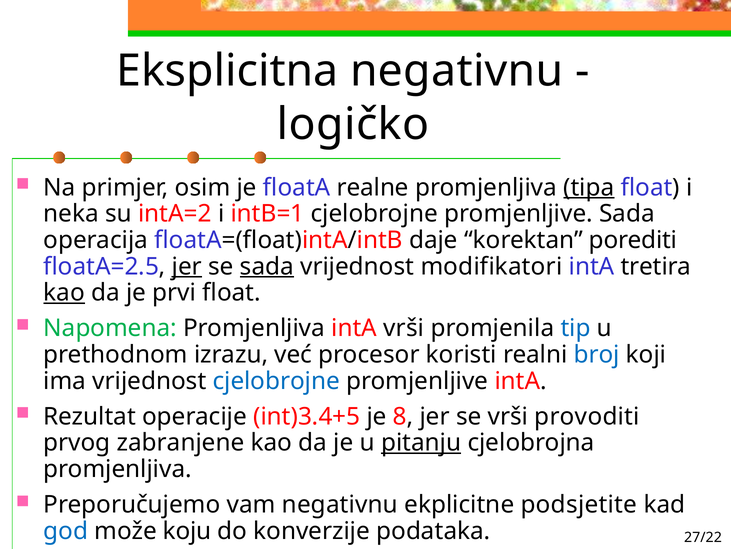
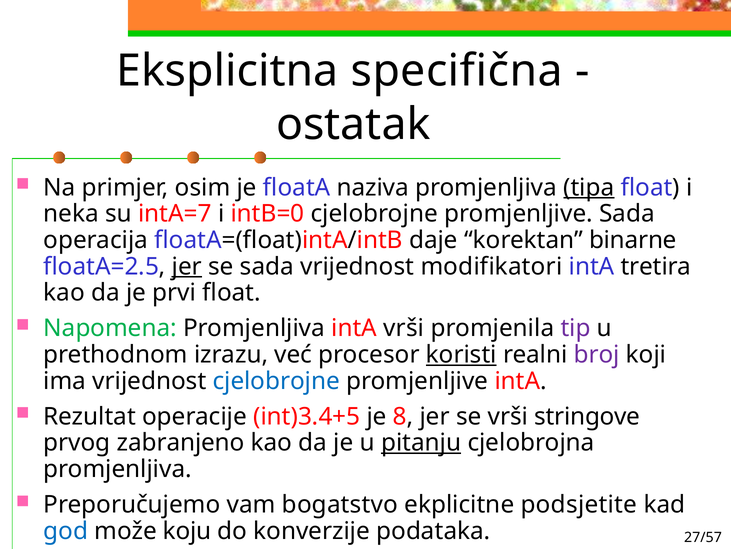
Eksplicitna negativnu: negativnu -> specifična
logičko: logičko -> ostatak
realne: realne -> naziva
intA=2: intA=2 -> intA=7
intB=1: intB=1 -> intB=0
porediti: porediti -> binarne
sada at (267, 266) underline: present -> none
kao at (64, 292) underline: present -> none
tip colour: blue -> purple
koristi underline: none -> present
broj colour: blue -> purple
provoditi: provoditi -> stringove
zabranjene: zabranjene -> zabranjeno
vam negativnu: negativnu -> bogatstvo
27/22: 27/22 -> 27/57
